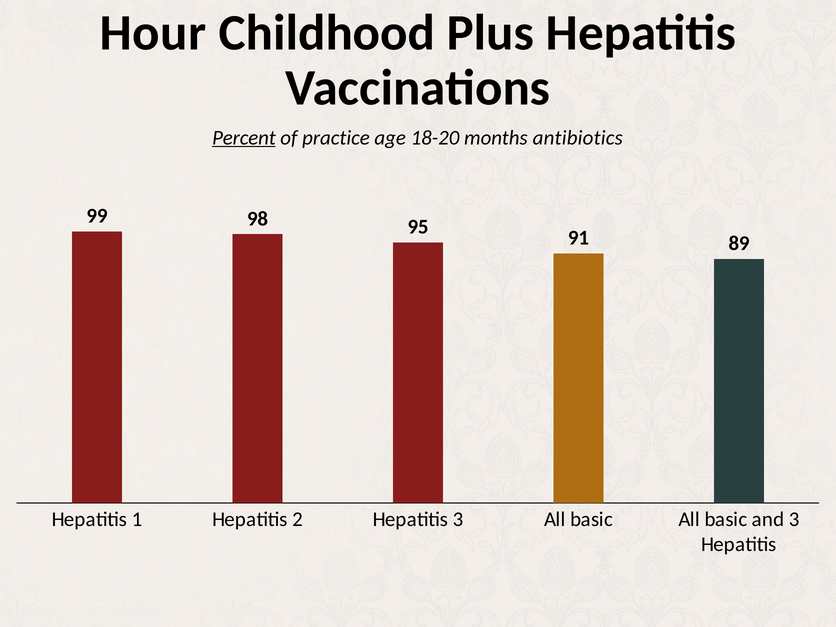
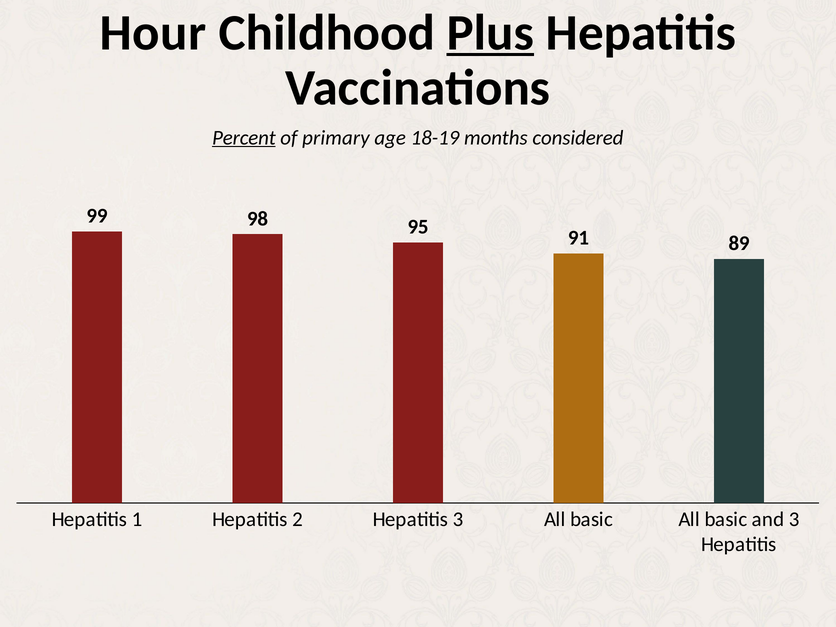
Plus underline: none -> present
practice: practice -> primary
18-20: 18-20 -> 18-19
antibiotics: antibiotics -> considered
